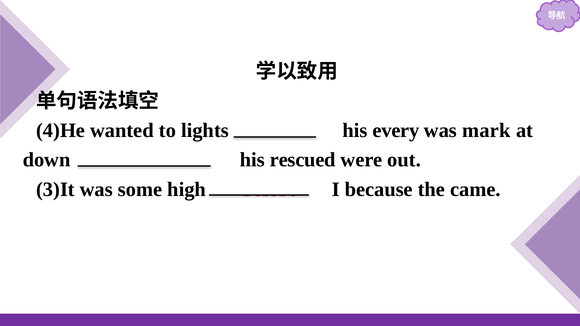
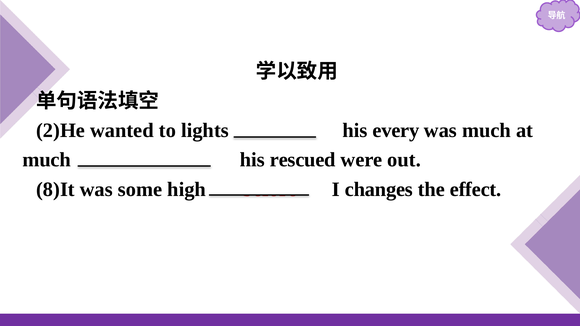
4)He: 4)He -> 2)He
was mark: mark -> much
down at (47, 160): down -> much
3)It: 3)It -> 8)It
because: because -> changes
came: came -> effect
